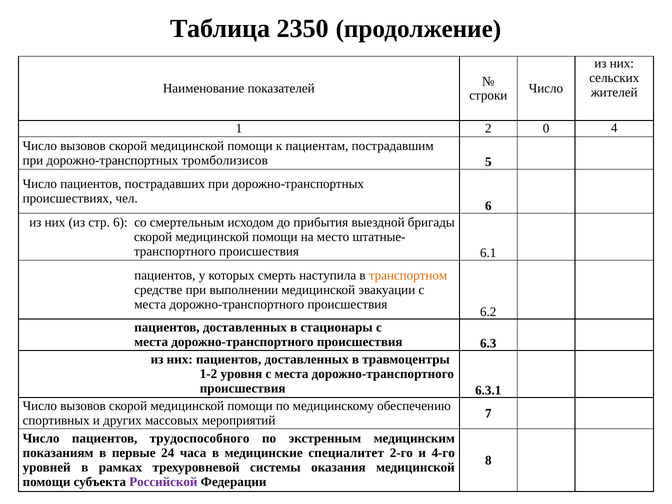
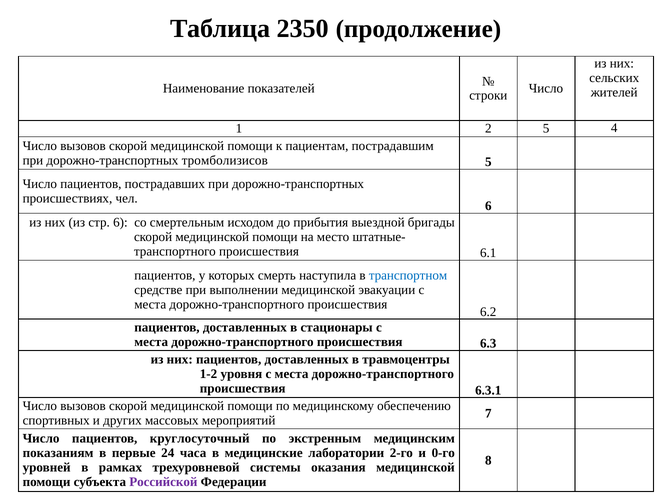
2 0: 0 -> 5
транспортном colour: orange -> blue
трудоспособного: трудоспособного -> круглосуточный
специалитет: специалитет -> лаборатории
4-го: 4-го -> 0-го
